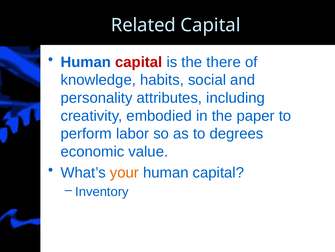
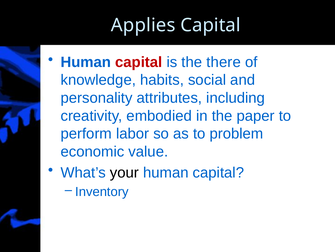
Related: Related -> Applies
degrees: degrees -> problem
your colour: orange -> black
